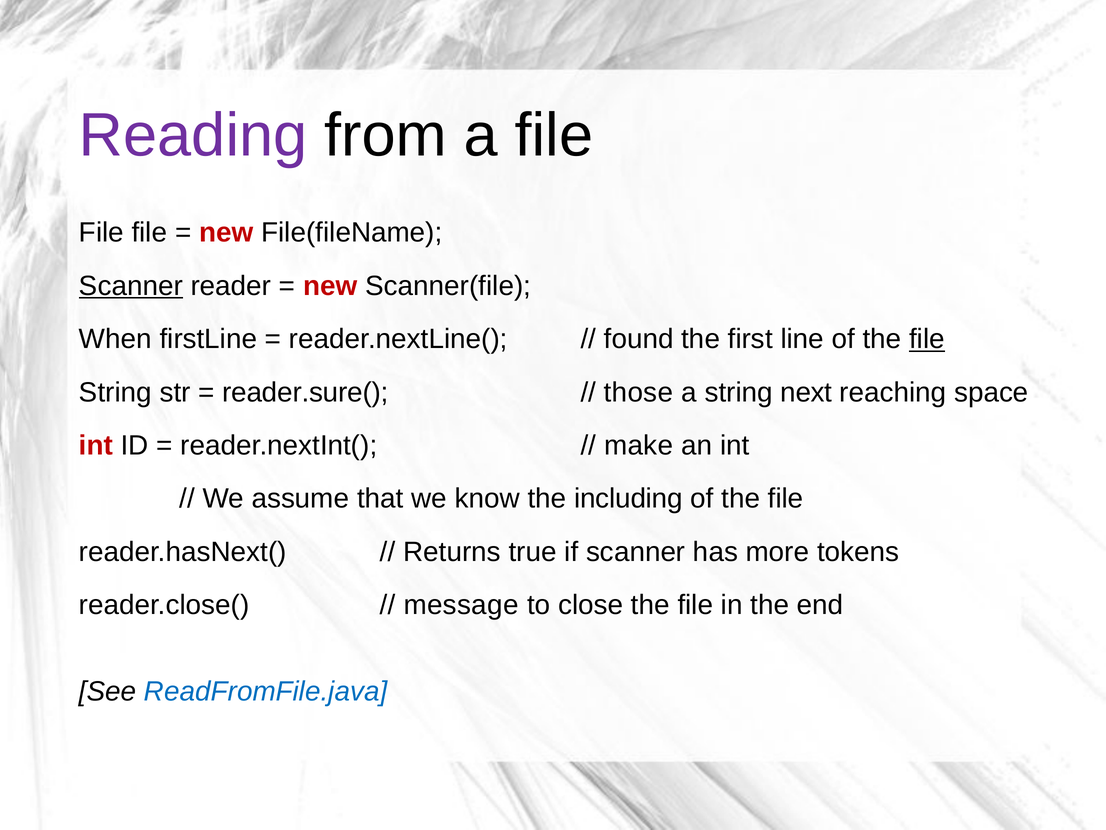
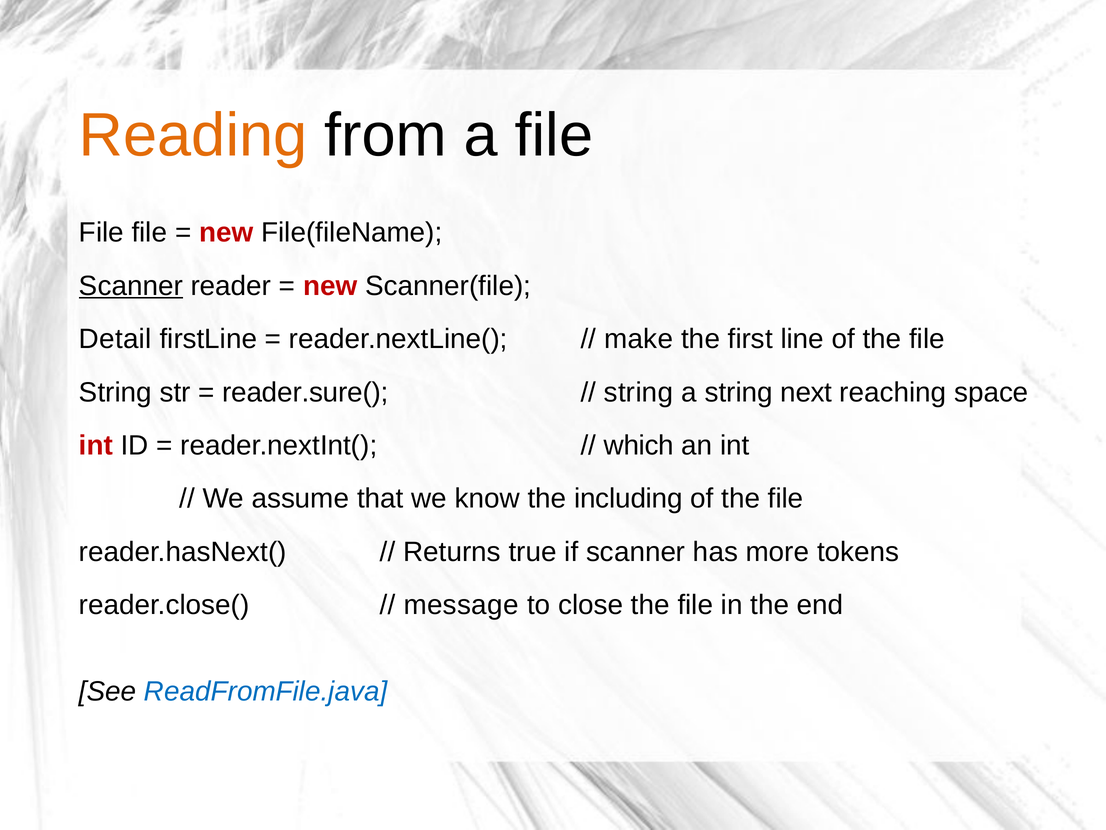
Reading colour: purple -> orange
When: When -> Detail
found: found -> make
file at (927, 339) underline: present -> none
those at (639, 392): those -> string
make: make -> which
